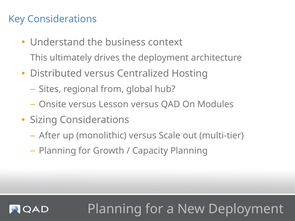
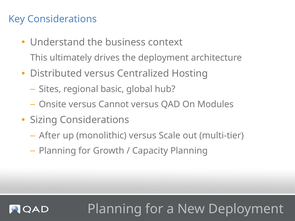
from: from -> basic
Lesson: Lesson -> Cannot
